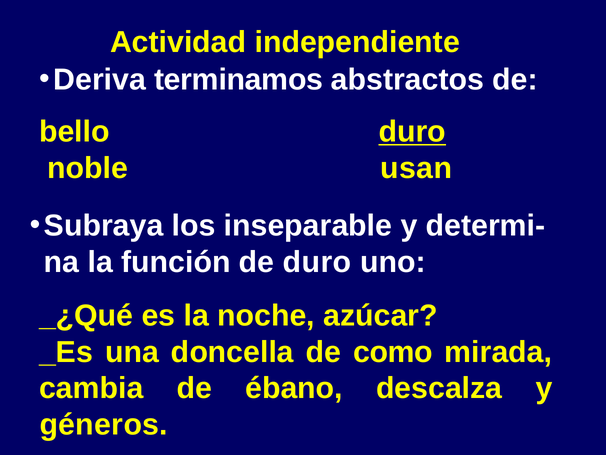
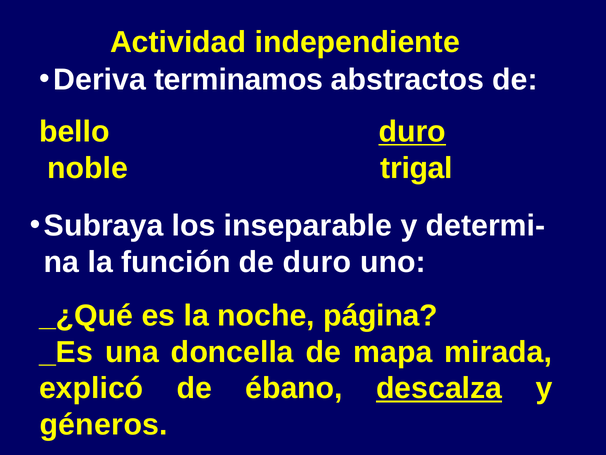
usan: usan -> trigal
azúcar: azúcar -> página
como: como -> mapa
cambia: cambia -> explicó
descalza underline: none -> present
